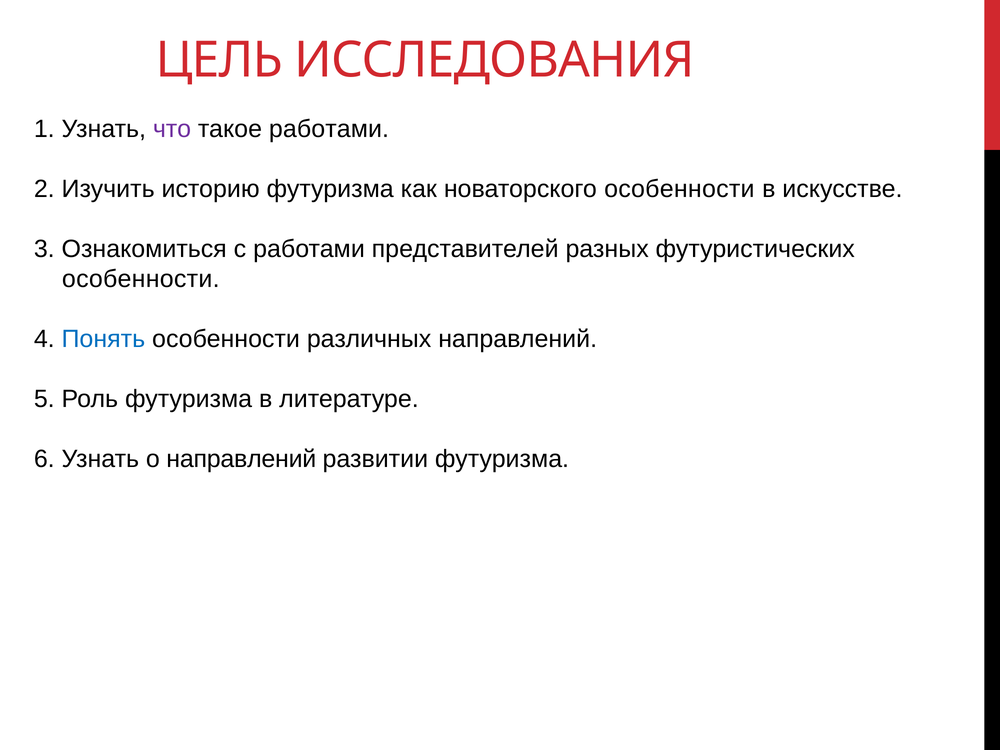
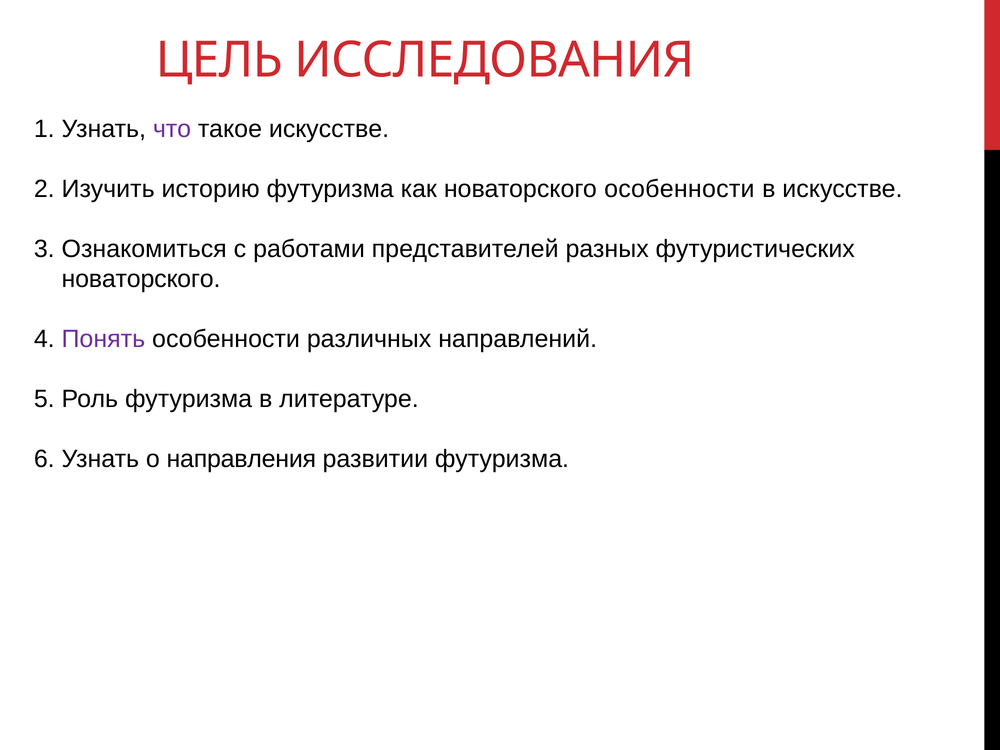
такое работами: работами -> искусстве
особенности at (141, 279): особенности -> новаторского
Понять colour: blue -> purple
о направлений: направлений -> направления
